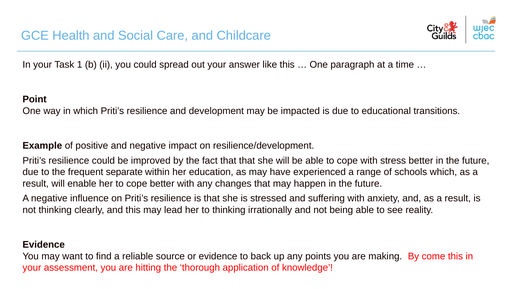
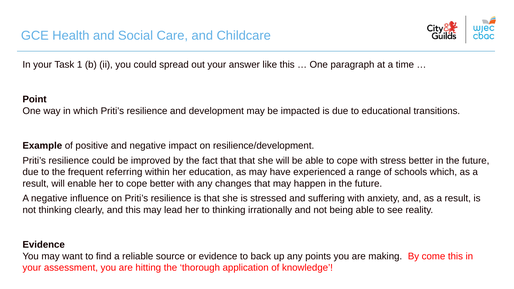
separate: separate -> referring
